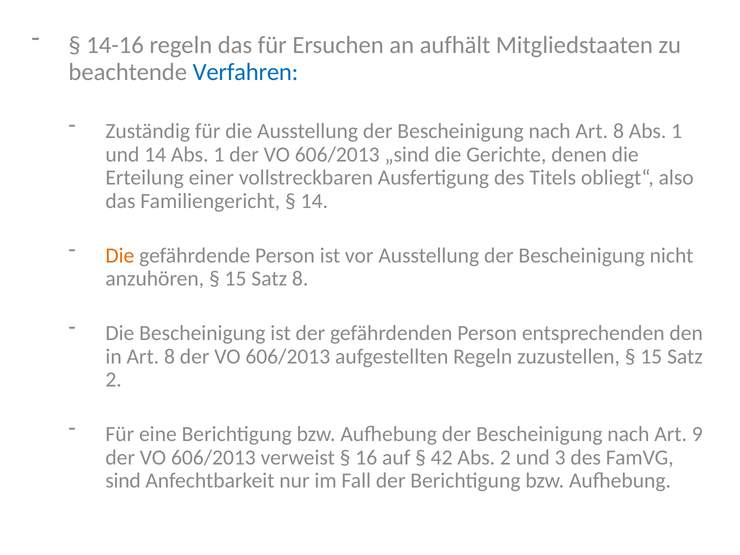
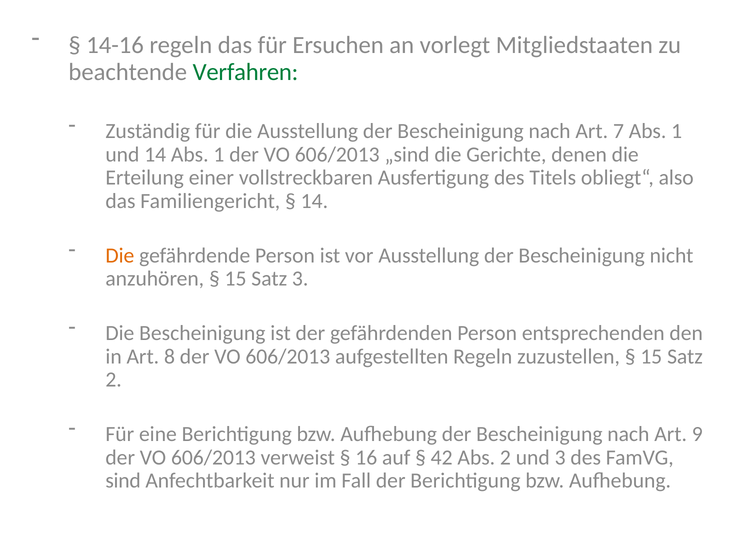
aufhält: aufhält -> vorlegt
Verfahren colour: blue -> green
nach Art 8: 8 -> 7
Satz 8: 8 -> 3
